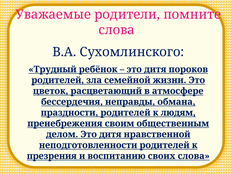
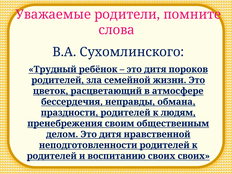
презрения at (52, 156): презрения -> родителей
своих слова: слова -> своих
